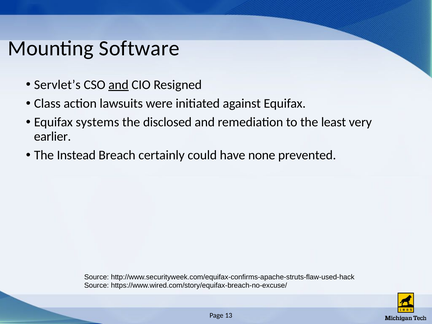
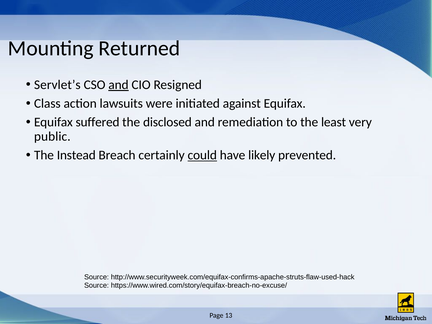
Software: Software -> Returned
systems: systems -> suffered
earlier: earlier -> public
could underline: none -> present
none: none -> likely
